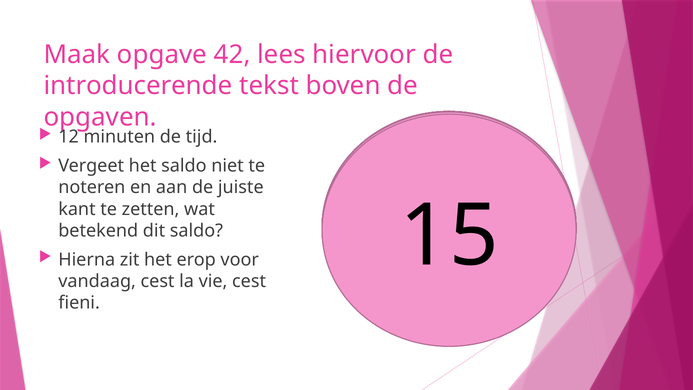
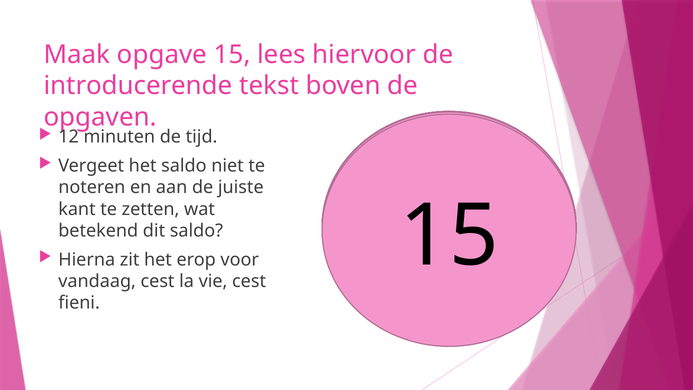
opgave 42: 42 -> 15
